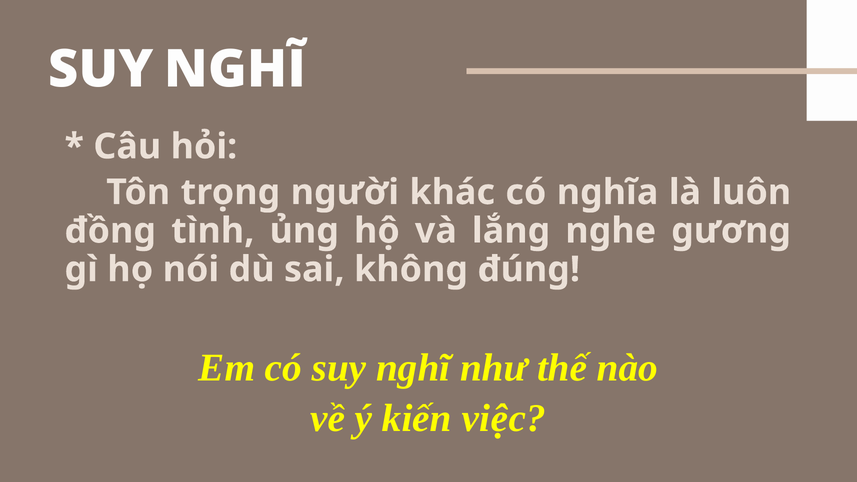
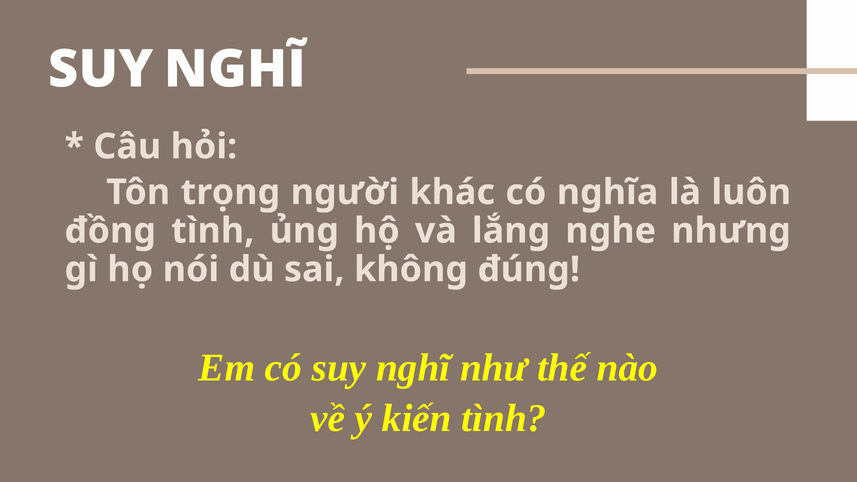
gương: gương -> nhưng
kiến việc: việc -> tình
